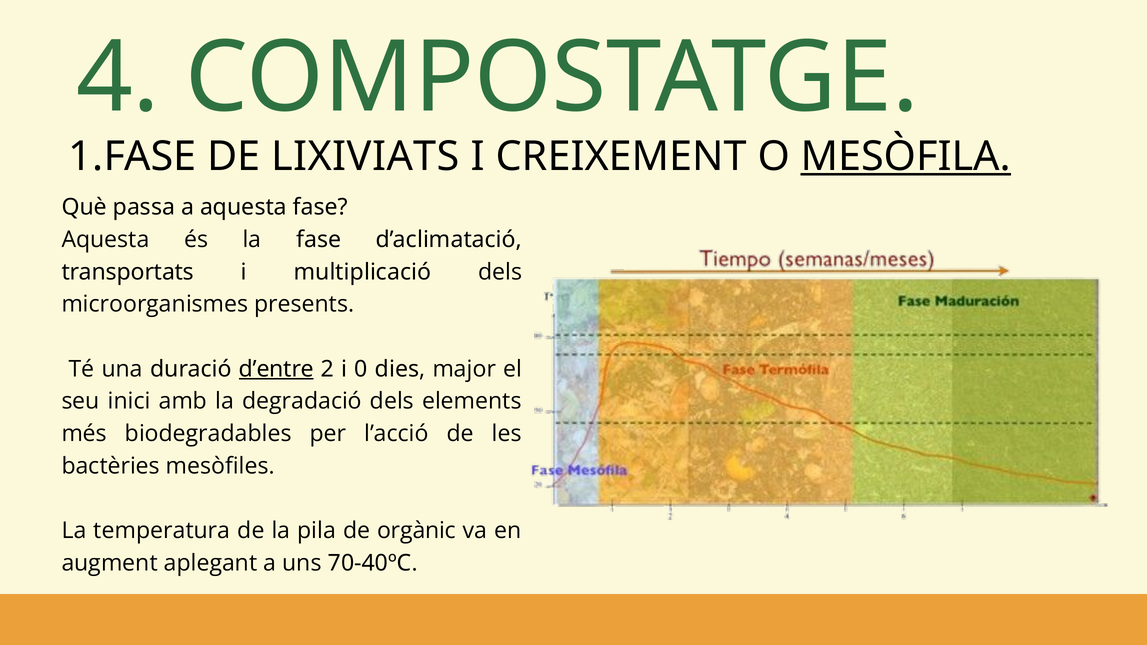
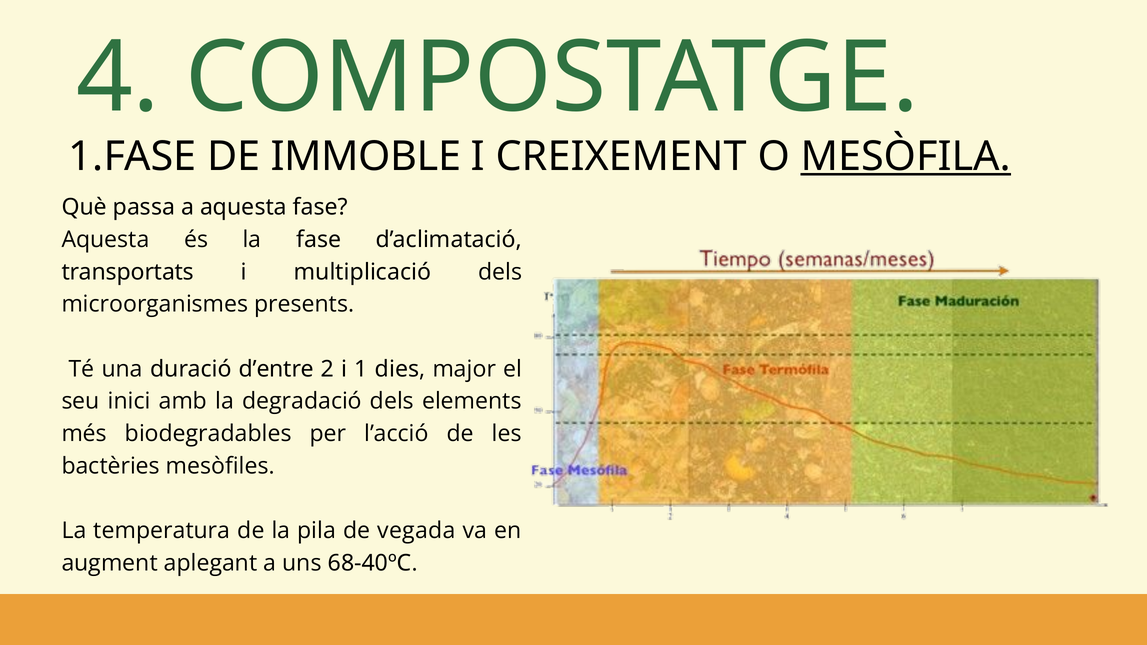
LIXIVIATS: LIXIVIATS -> IMMOBLE
d’entre underline: present -> none
0: 0 -> 1
orgànic: orgànic -> vegada
70-40ºC: 70-40ºC -> 68-40ºC
